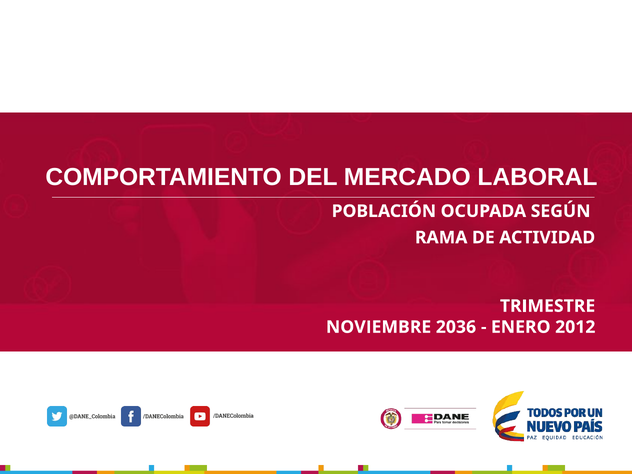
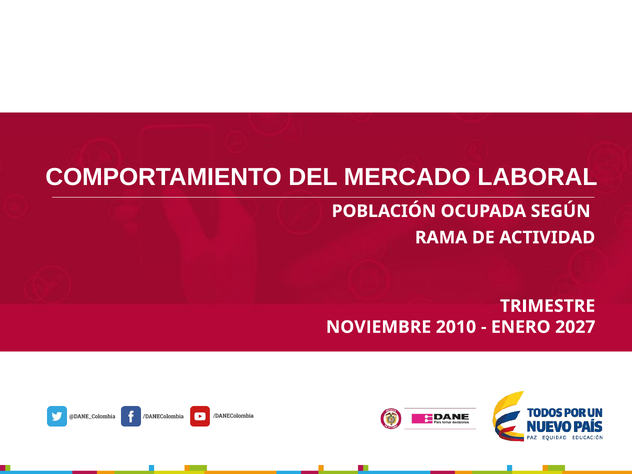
2036: 2036 -> 2010
2012: 2012 -> 2027
